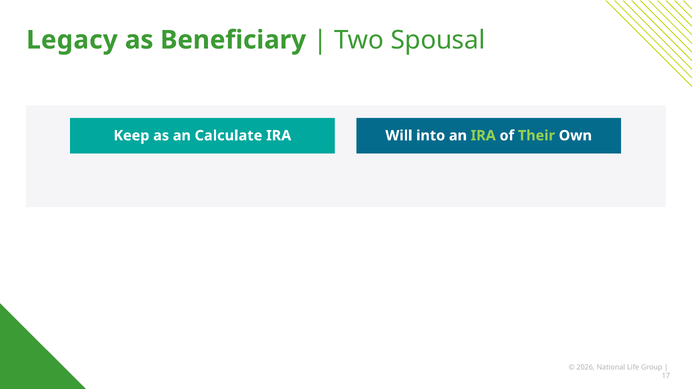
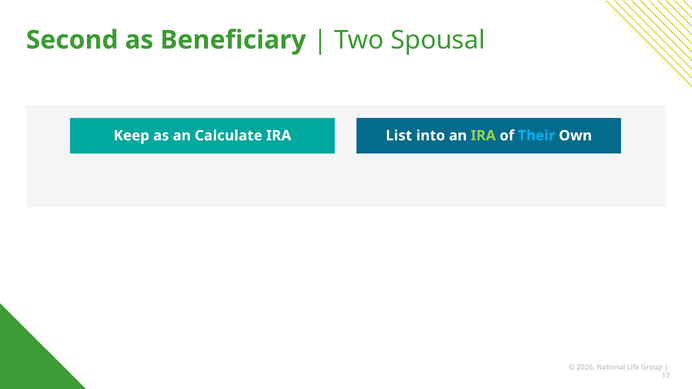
Legacy: Legacy -> Second
Will: Will -> List
Their colour: light green -> light blue
